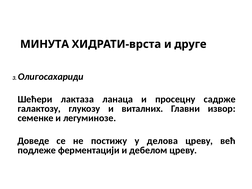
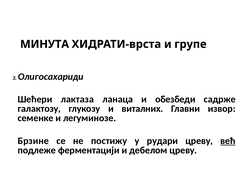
друге: друге -> групе
просецну: просецну -> обезбеди
Доведе: Доведе -> Брзине
делова: делова -> рудари
већ underline: none -> present
